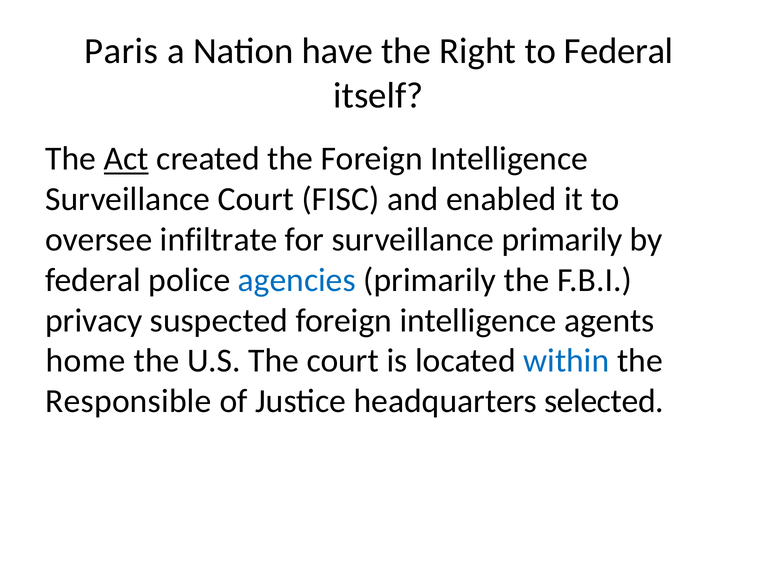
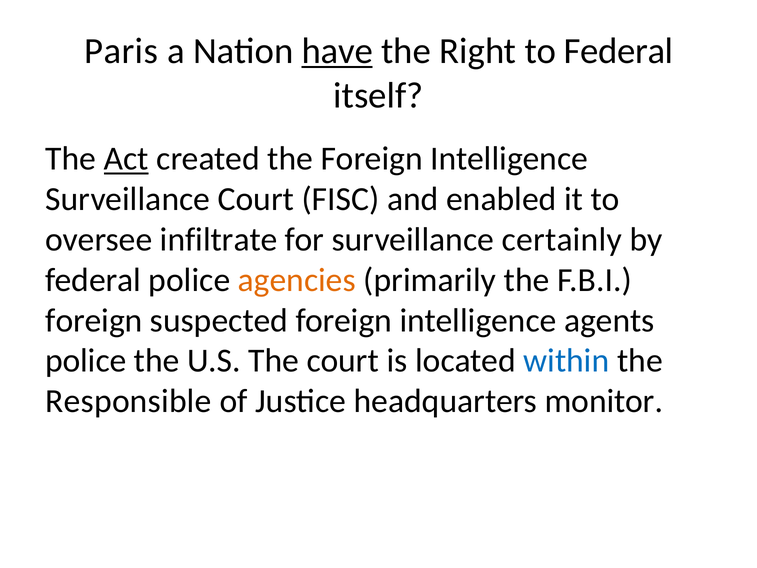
have underline: none -> present
surveillance primarily: primarily -> certainly
agencies colour: blue -> orange
privacy at (94, 320): privacy -> foreign
home at (86, 361): home -> police
selected: selected -> monitor
